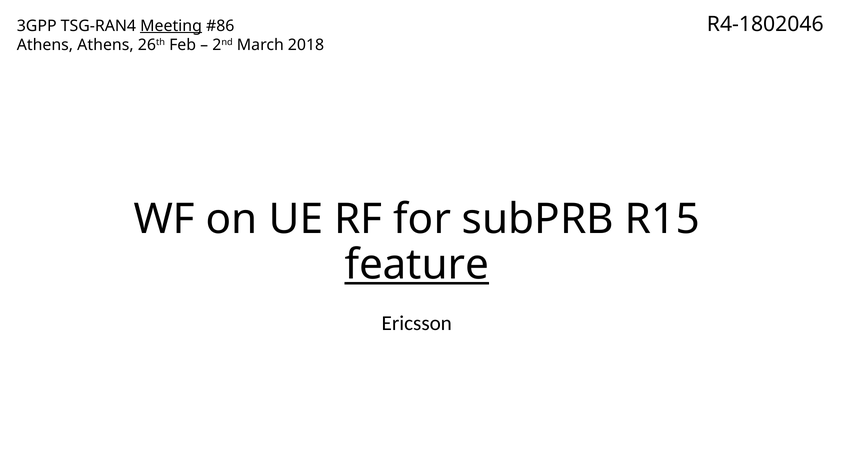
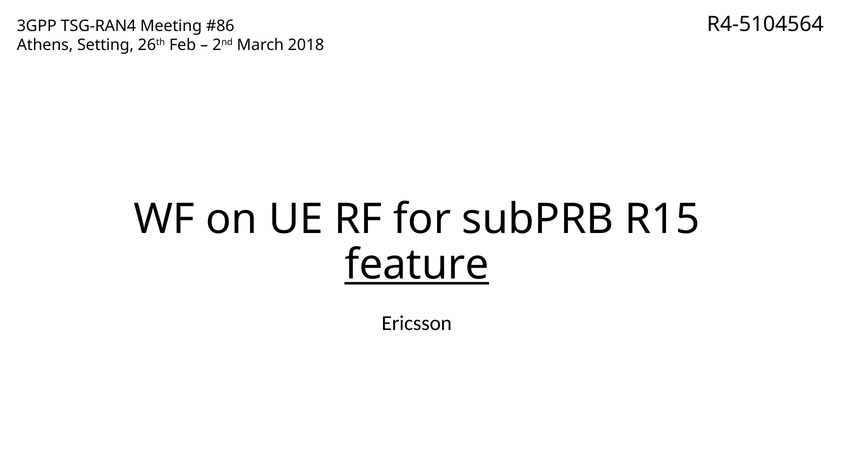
R4-1802046: R4-1802046 -> R4-5104564
Meeting underline: present -> none
Athens Athens: Athens -> Setting
